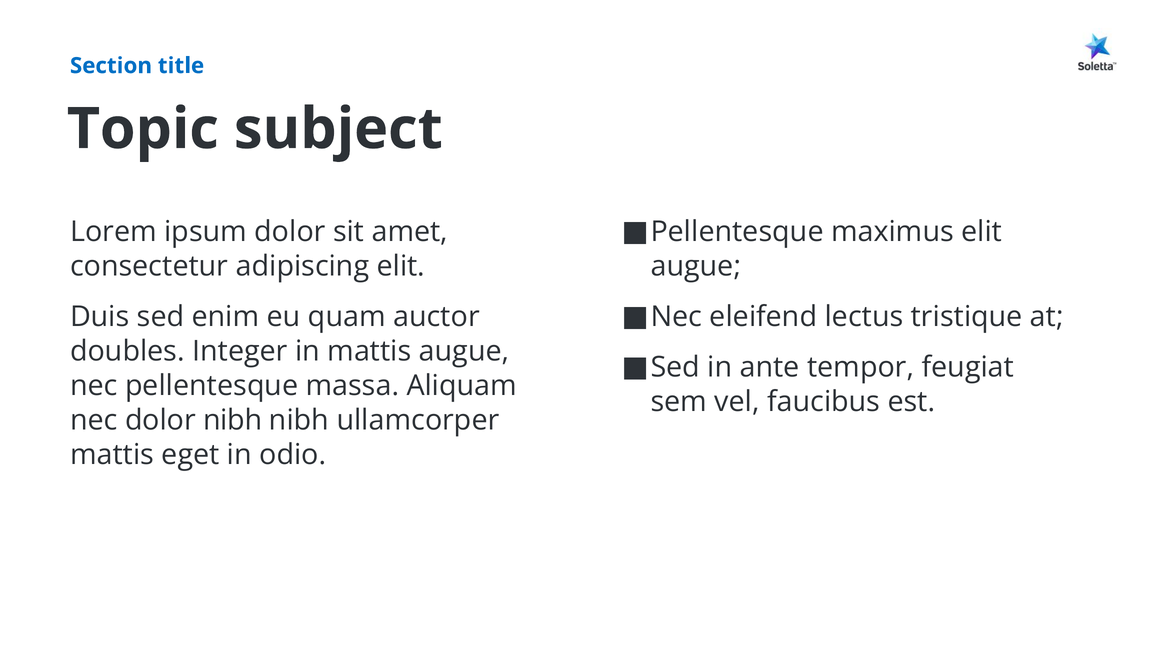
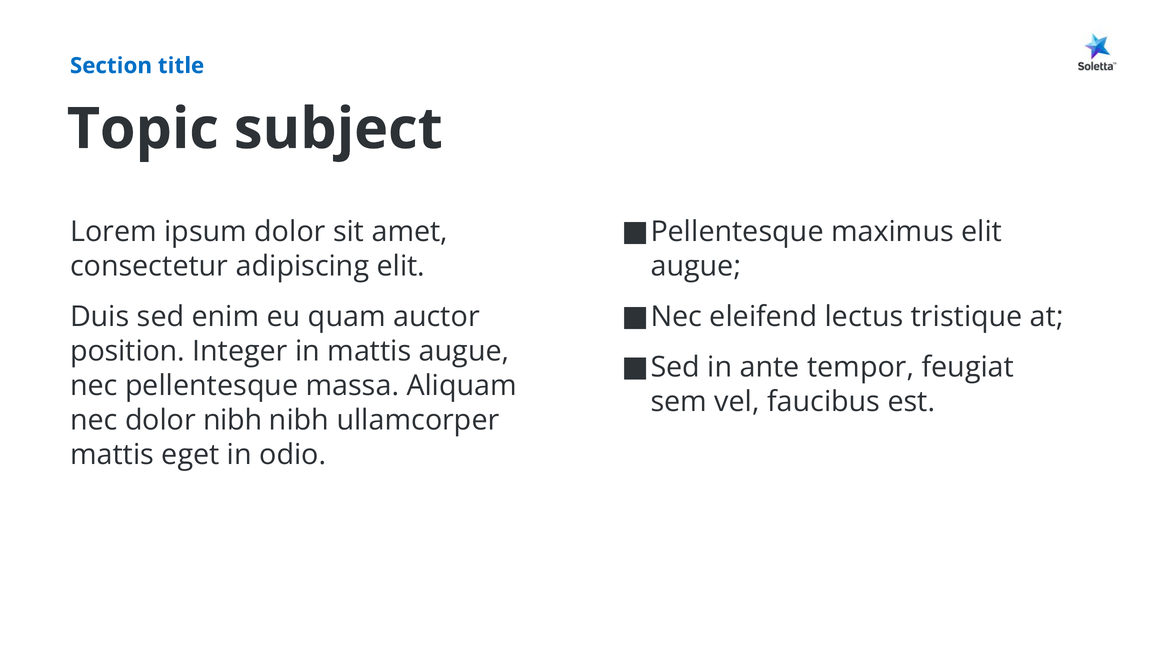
doubles: doubles -> position
